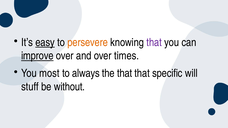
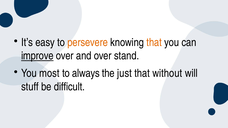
easy underline: present -> none
that at (154, 42) colour: purple -> orange
times: times -> stand
the that: that -> just
specific: specific -> without
without: without -> difficult
